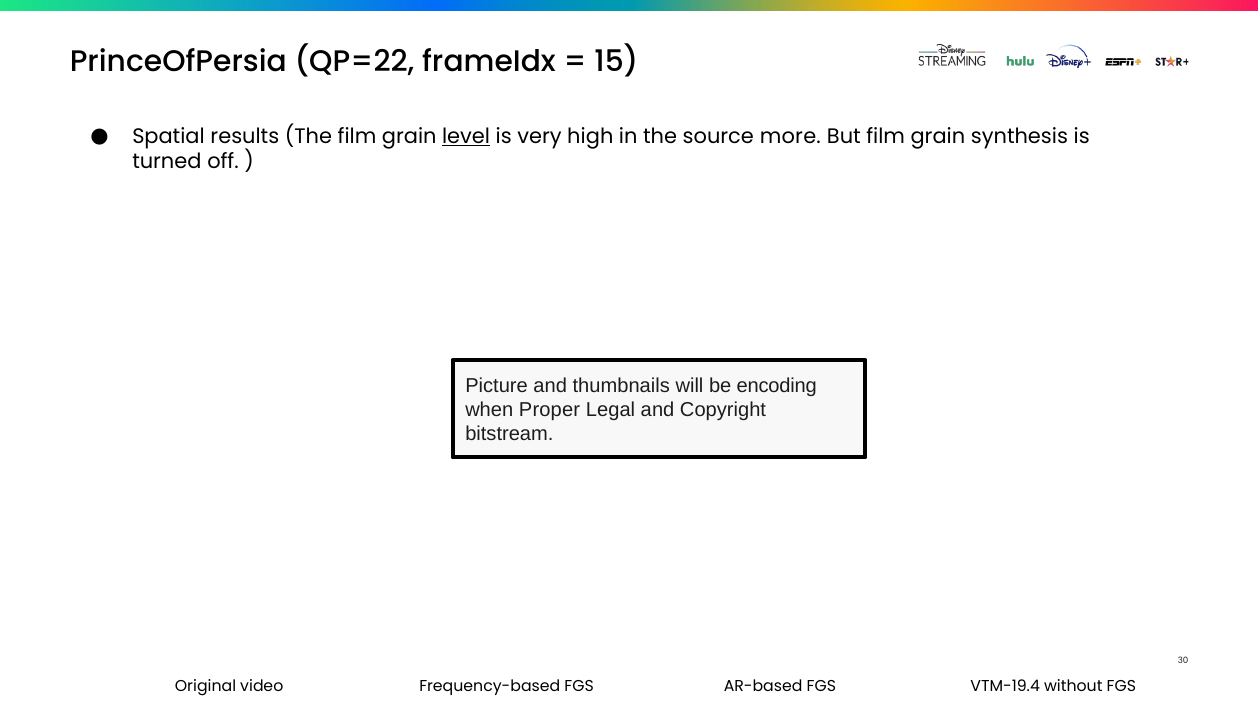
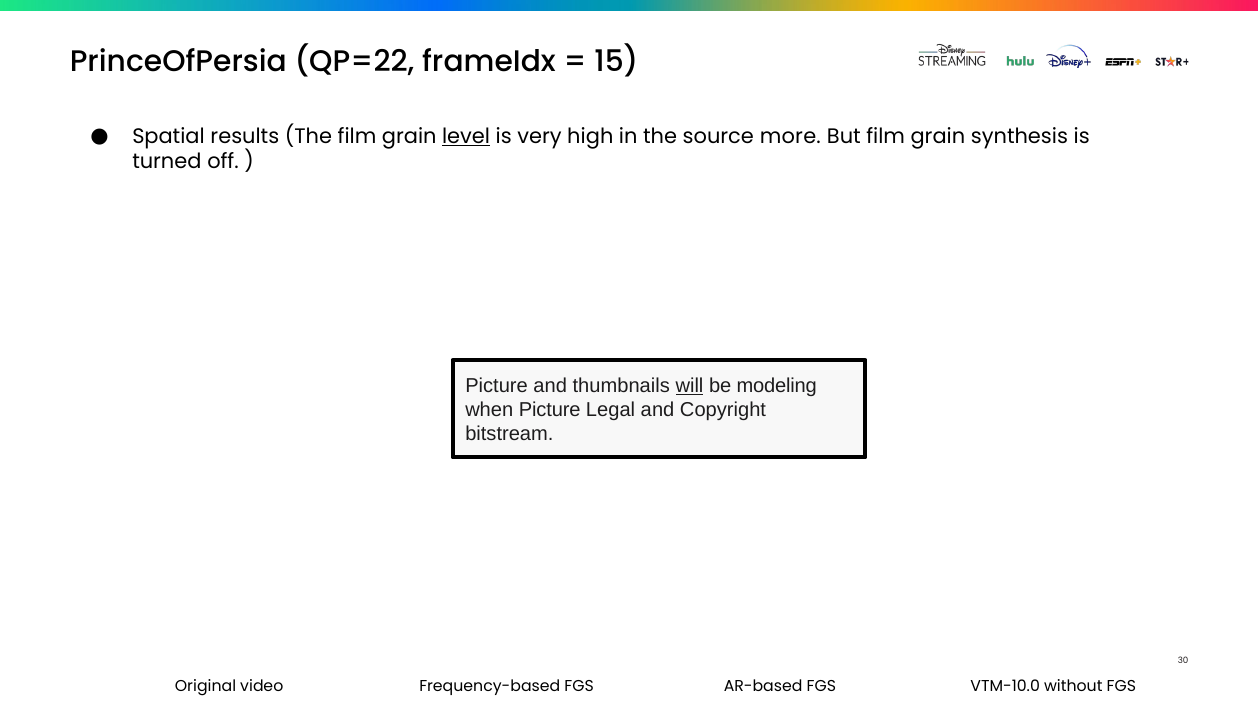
will underline: none -> present
encoding: encoding -> modeling
when Proper: Proper -> Picture
VTM-19.4: VTM-19.4 -> VTM-10.0
